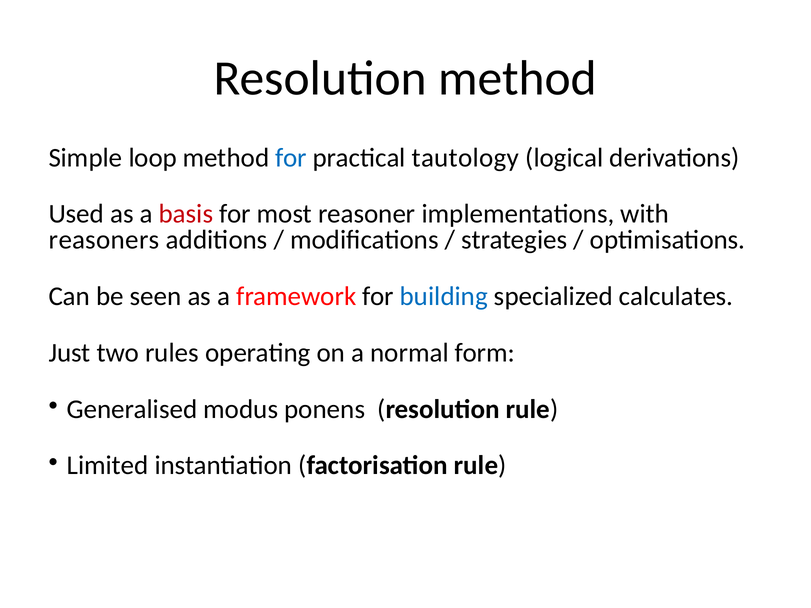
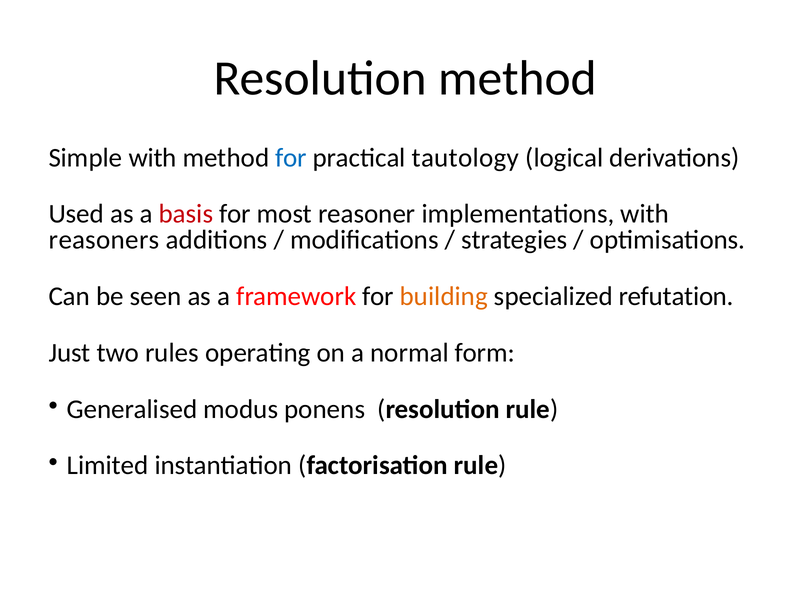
Simple loop: loop -> with
building colour: blue -> orange
calculates: calculates -> refutation
